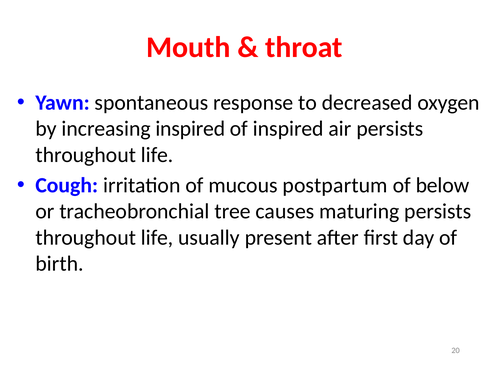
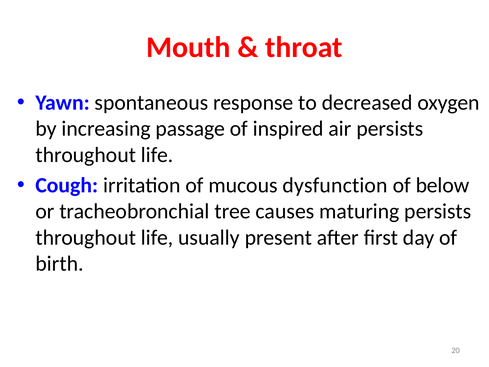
increasing inspired: inspired -> passage
postpartum: postpartum -> dysfunction
